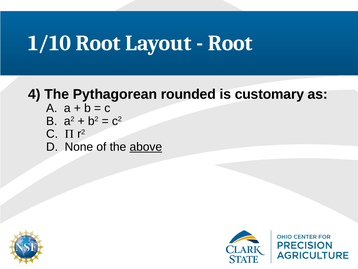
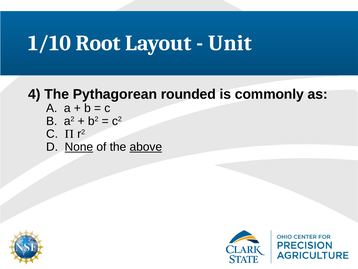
Root at (230, 43): Root -> Unit
customary: customary -> commonly
None underline: none -> present
